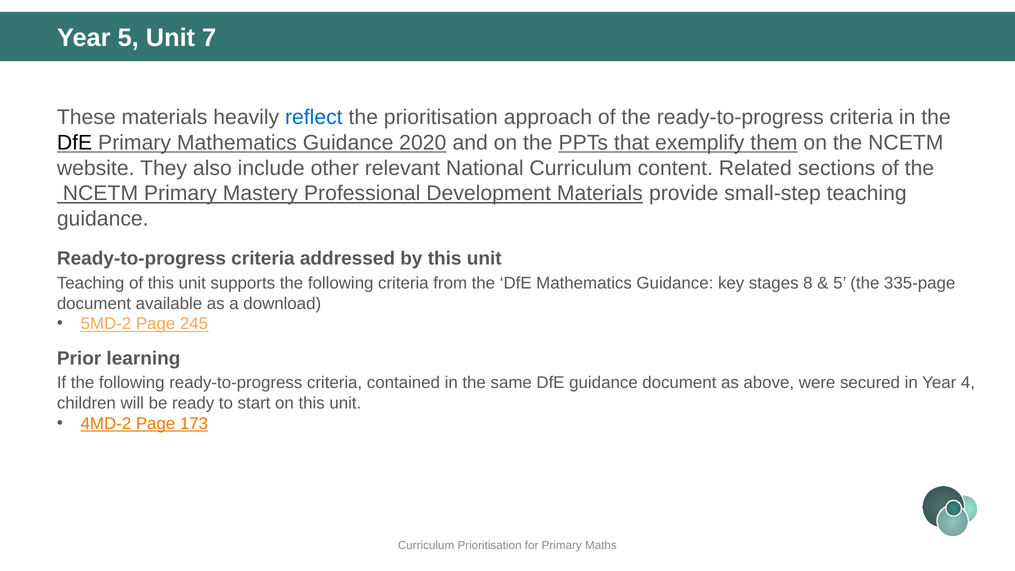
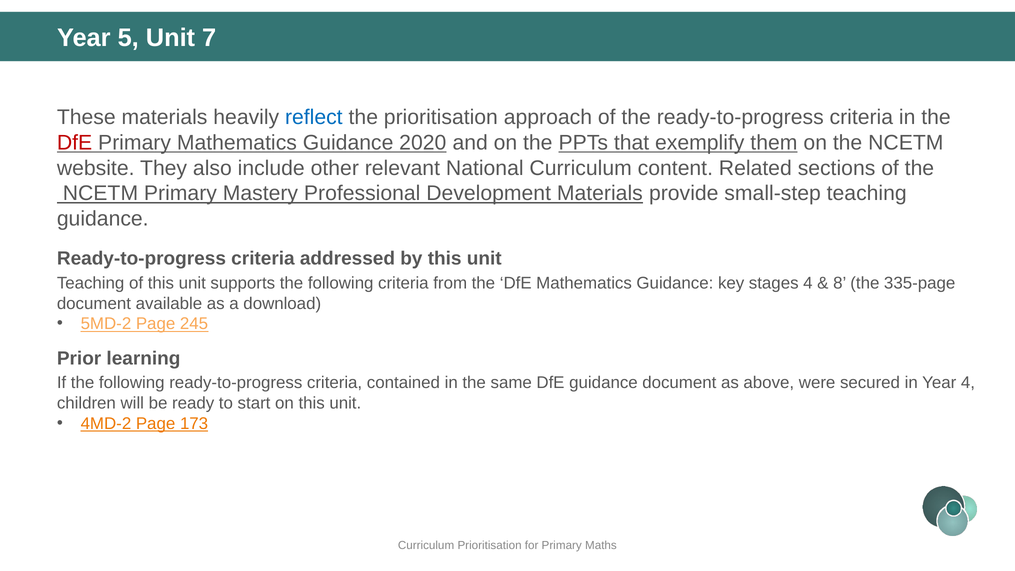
DfE at (75, 143) colour: black -> red
stages 8: 8 -> 4
5 at (840, 283): 5 -> 8
